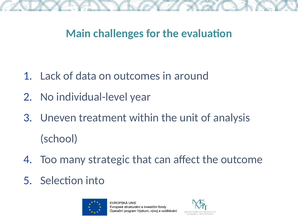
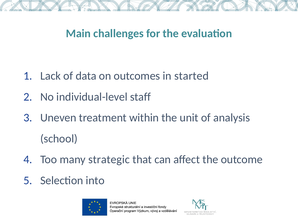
around: around -> started
year: year -> staff
